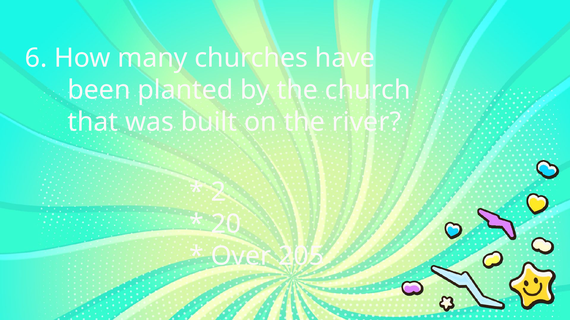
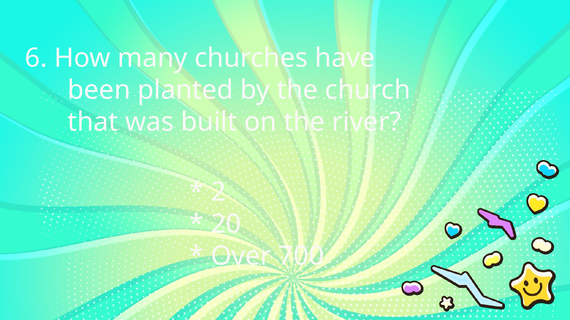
205: 205 -> 700
